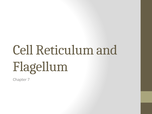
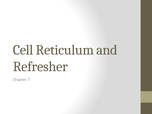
Flagellum: Flagellum -> Refresher
